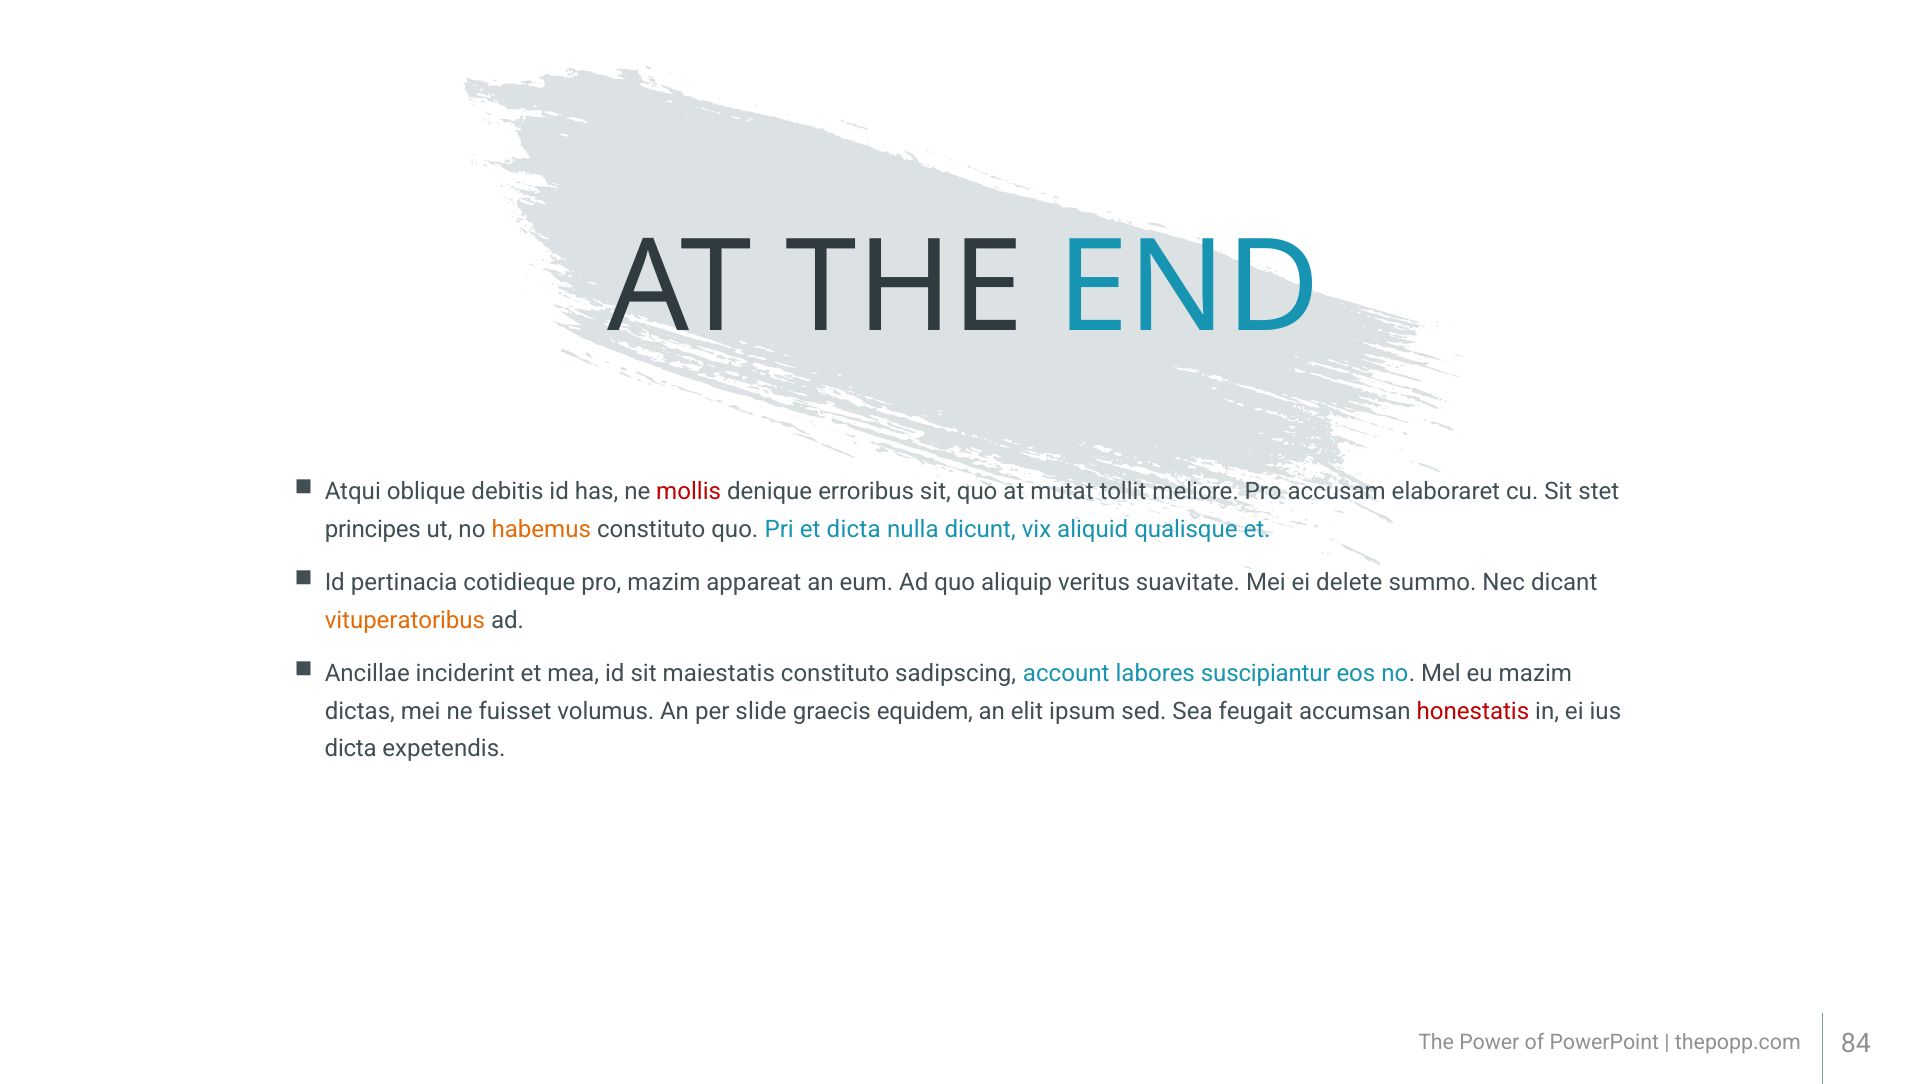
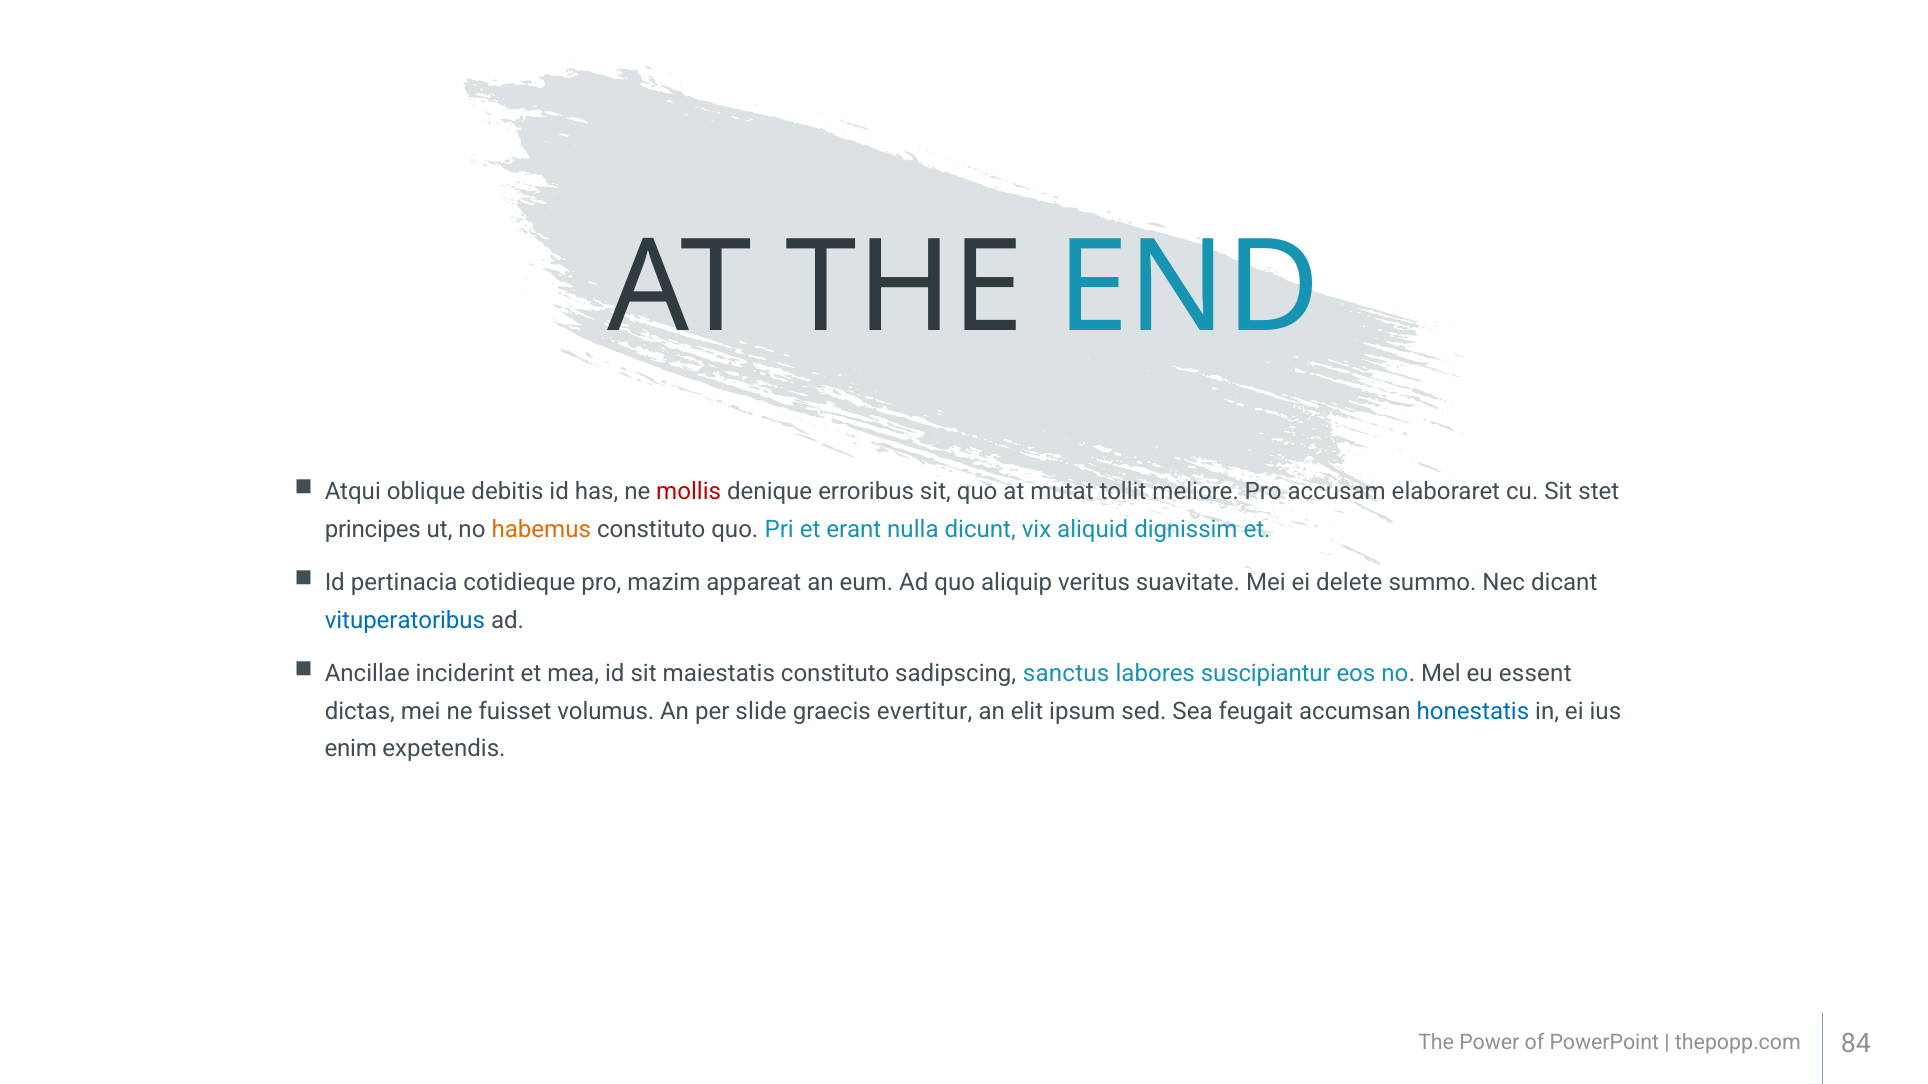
et dicta: dicta -> erant
qualisque: qualisque -> dignissim
vituperatoribus colour: orange -> blue
account: account -> sanctus
eu mazim: mazim -> essent
equidem: equidem -> evertitur
honestatis colour: red -> blue
dicta at (351, 749): dicta -> enim
